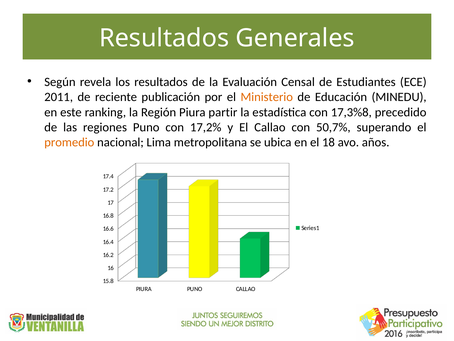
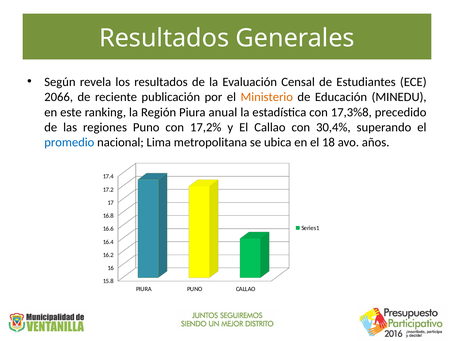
2011: 2011 -> 2066
partir: partir -> anual
50,7%: 50,7% -> 30,4%
promedio colour: orange -> blue
